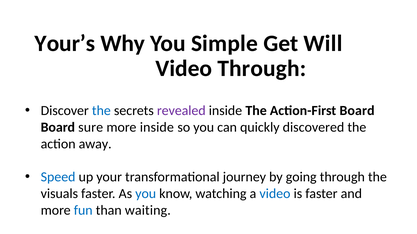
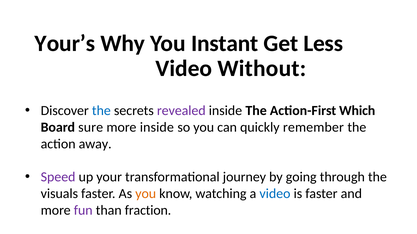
Simple: Simple -> Instant
Will: Will -> Less
Video Through: Through -> Without
Action-First Board: Board -> Which
discovered: discovered -> remember
Speed colour: blue -> purple
you at (146, 194) colour: blue -> orange
fun colour: blue -> purple
waiting: waiting -> fraction
